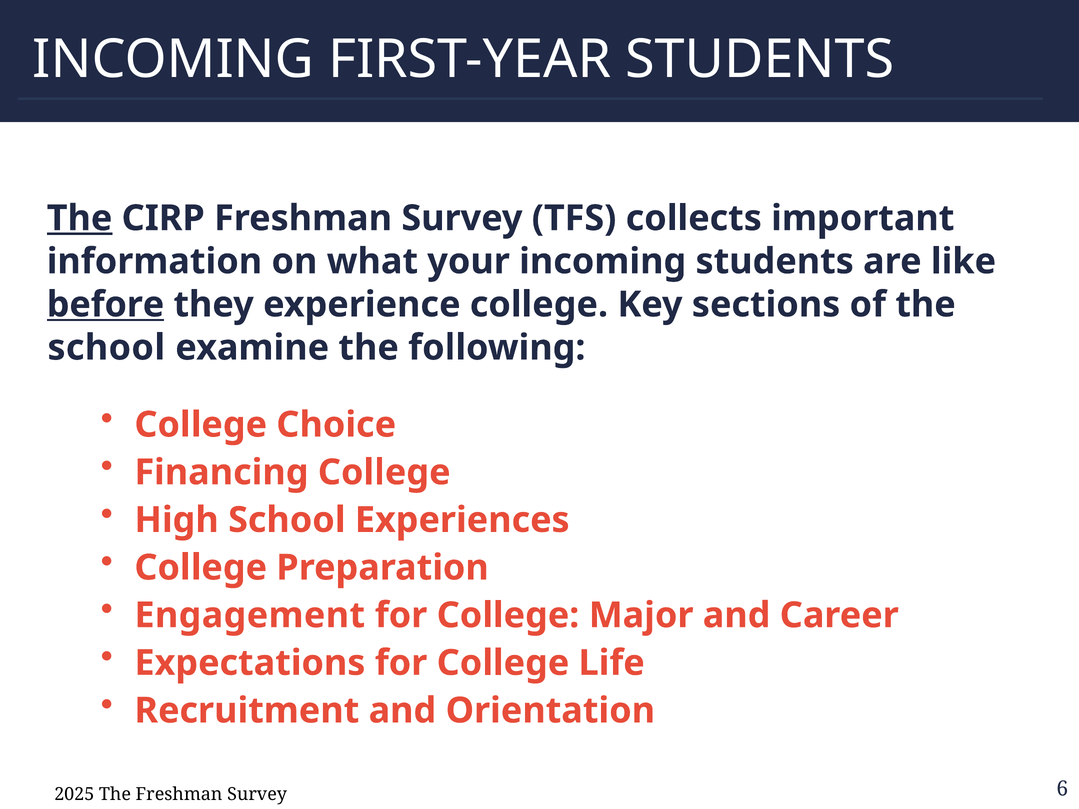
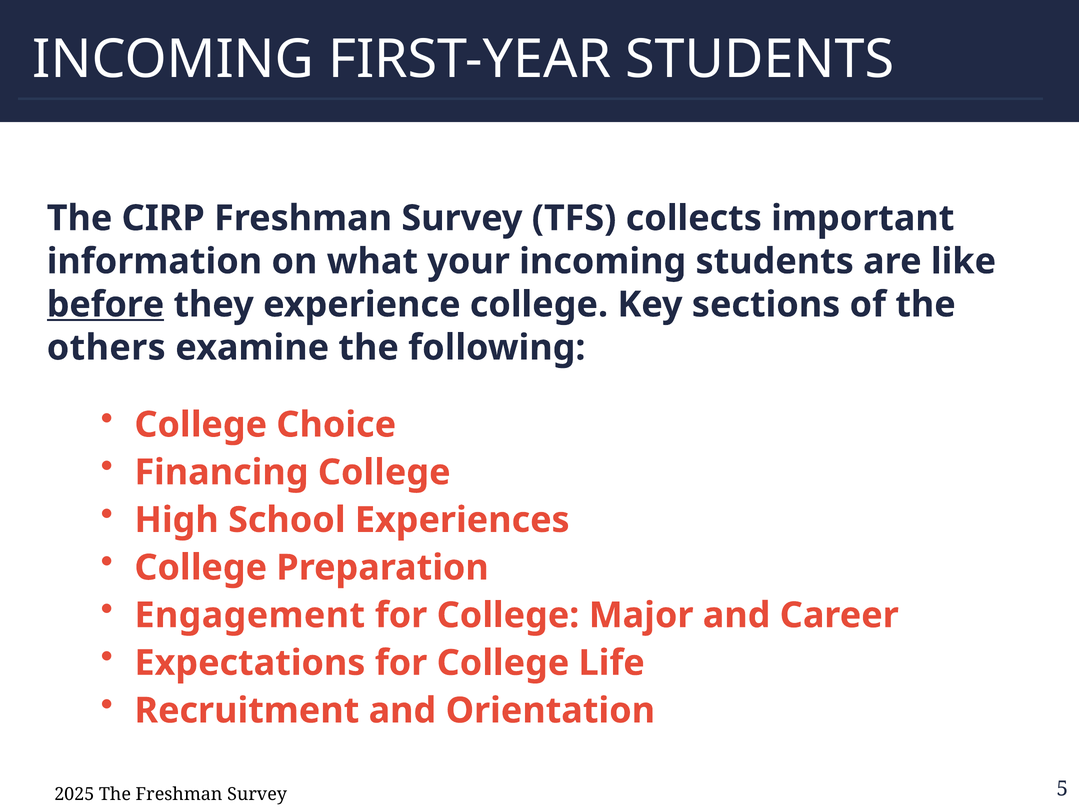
The at (80, 218) underline: present -> none
school at (106, 348): school -> others
6: 6 -> 5
